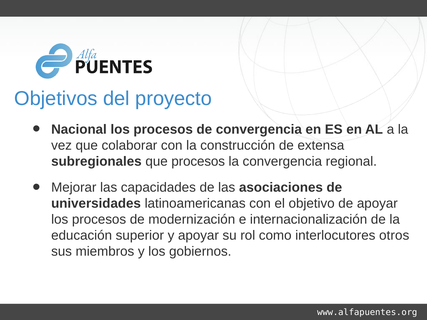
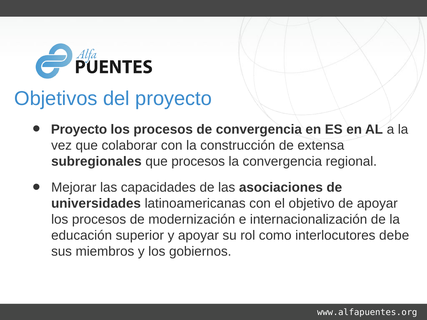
Nacional at (79, 129): Nacional -> Proyecto
otros: otros -> debe
